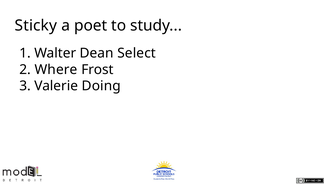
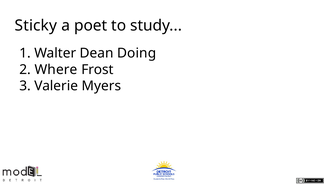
Select: Select -> Doing
Doing: Doing -> Myers
